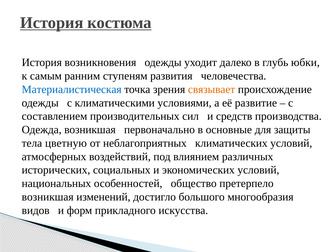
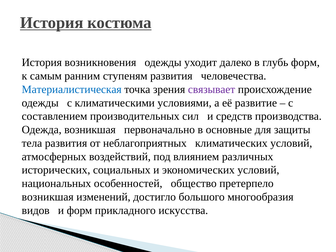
глубь юбки: юбки -> форм
связывает colour: orange -> purple
тела цветную: цветную -> развития
